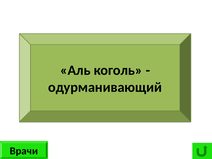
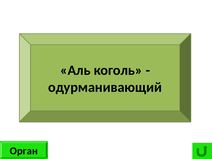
Врачи: Врачи -> Орган
